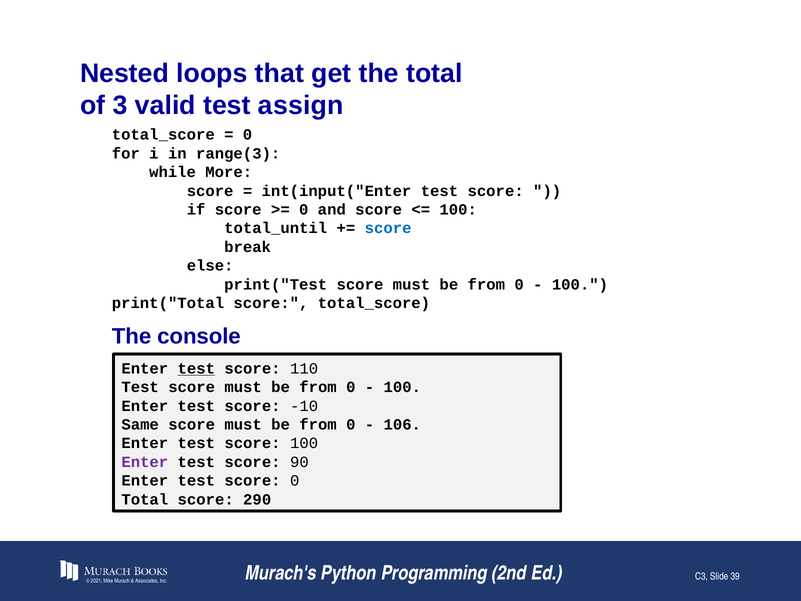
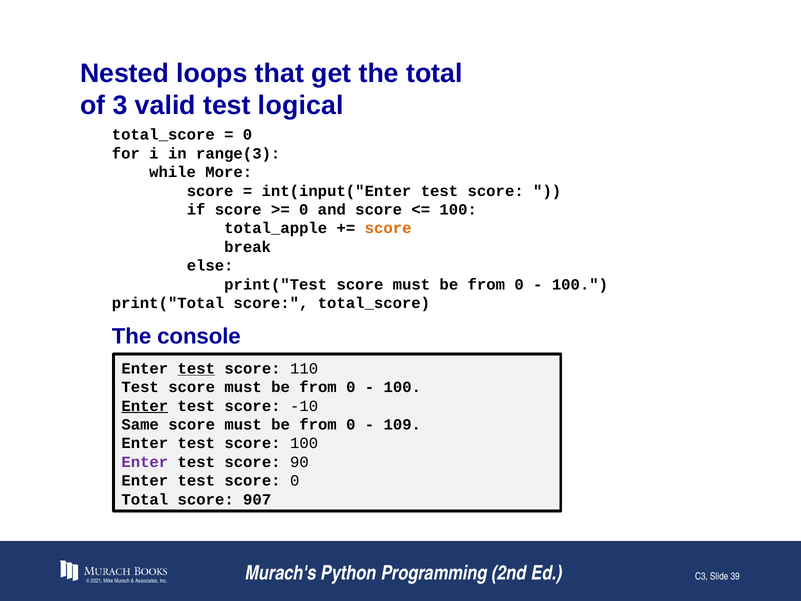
assign: assign -> logical
total_until: total_until -> total_apple
score at (388, 228) colour: blue -> orange
Enter at (145, 406) underline: none -> present
106: 106 -> 109
290: 290 -> 907
